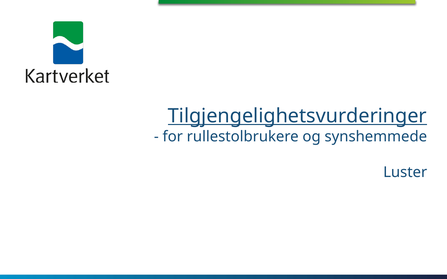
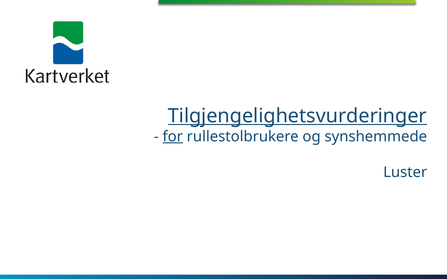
for underline: none -> present
